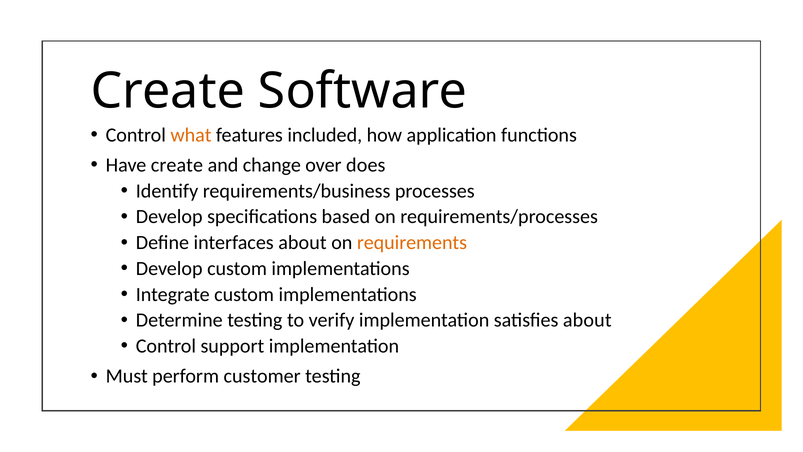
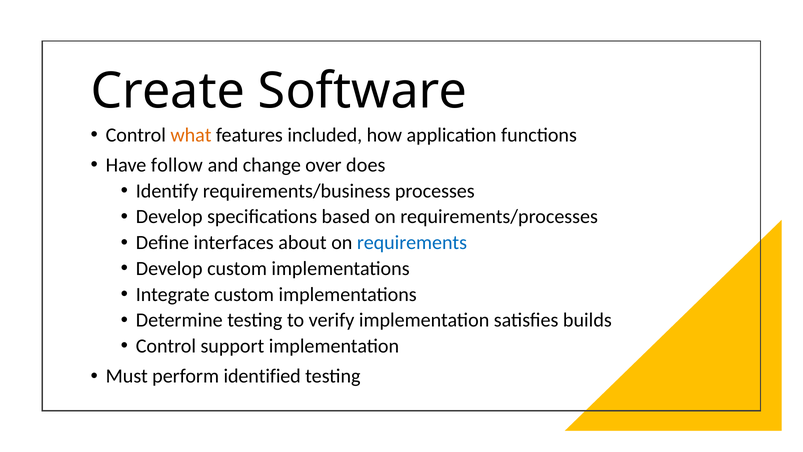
Have create: create -> follow
requirements colour: orange -> blue
satisfies about: about -> builds
customer: customer -> identified
